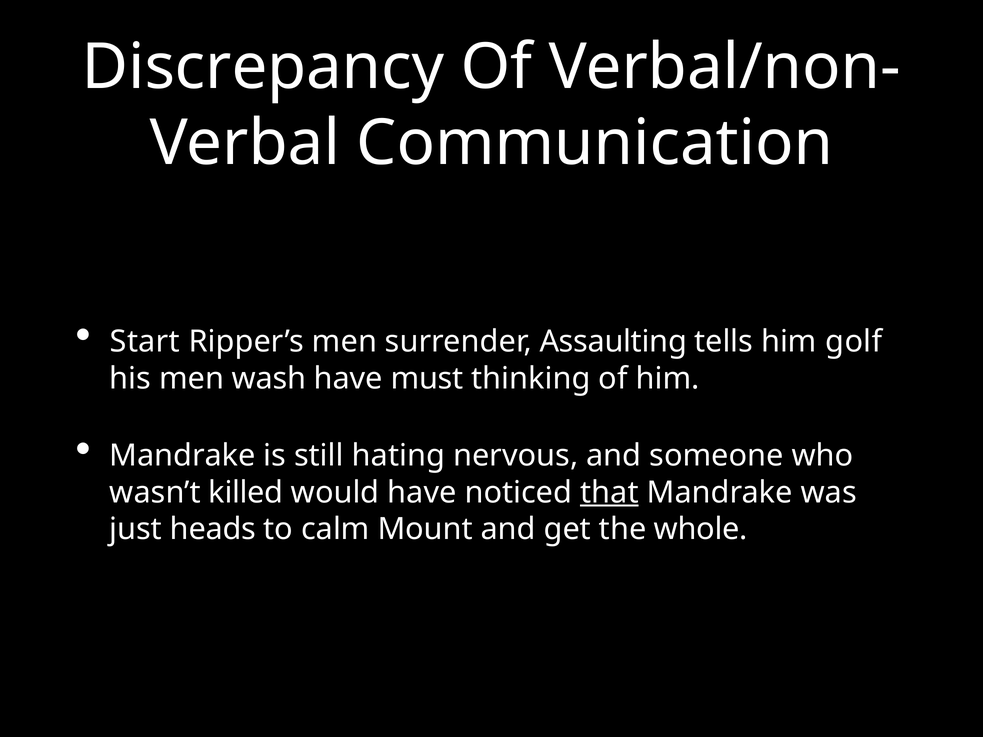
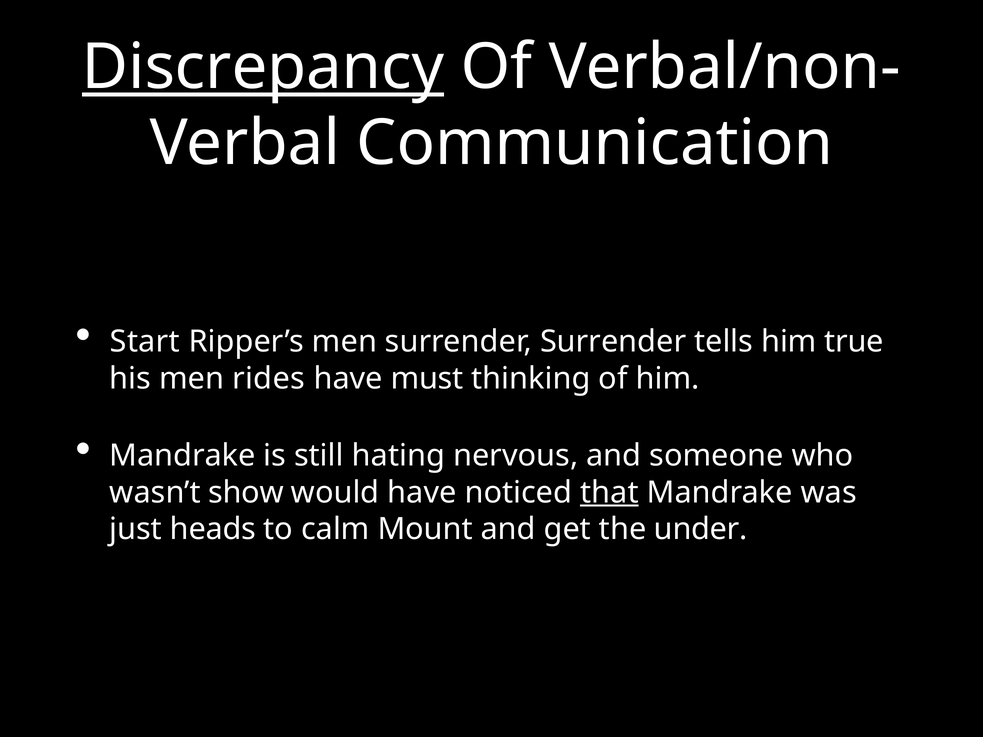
Discrepancy underline: none -> present
surrender Assaulting: Assaulting -> Surrender
golf: golf -> true
wash: wash -> rides
killed: killed -> show
whole: whole -> under
